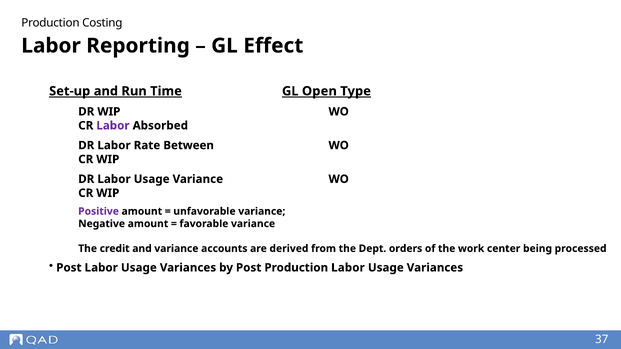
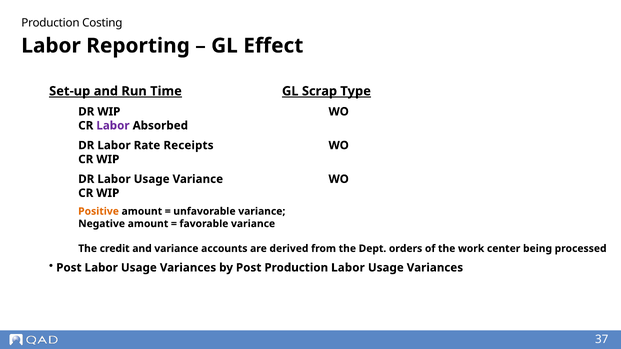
Open: Open -> Scrap
Between: Between -> Receipts
Positive colour: purple -> orange
